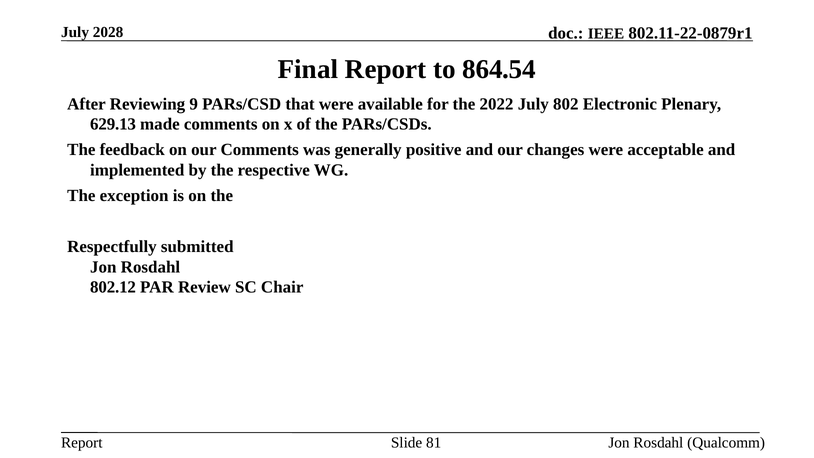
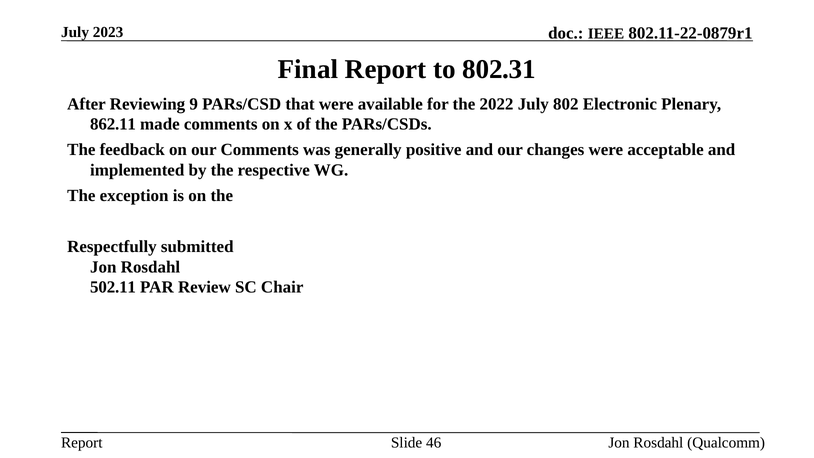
2028: 2028 -> 2023
864.54: 864.54 -> 802.31
629.13: 629.13 -> 862.11
802.12: 802.12 -> 502.11
81: 81 -> 46
